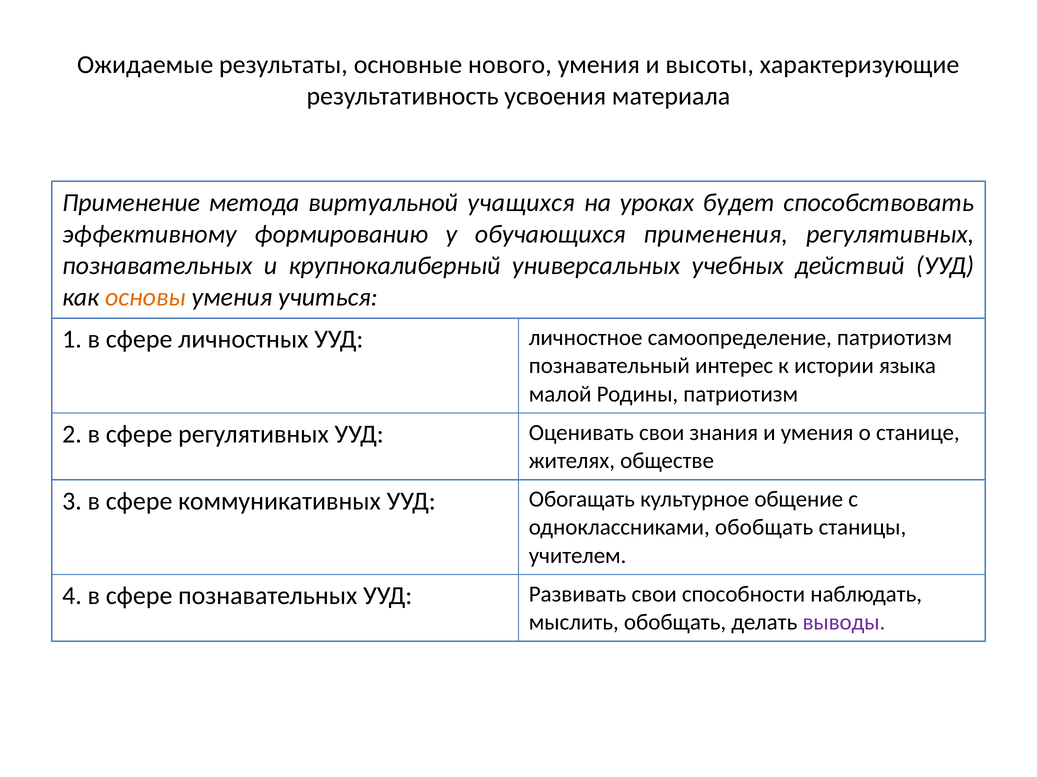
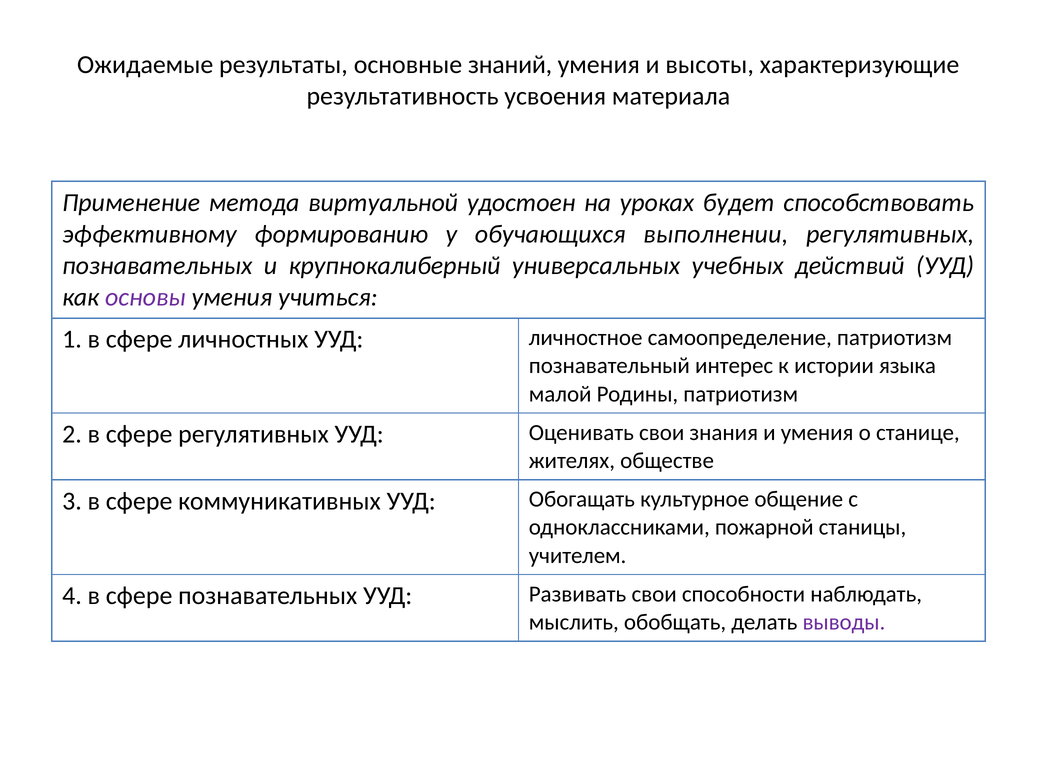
нового: нового -> знаний
учащихся: учащихся -> удостоен
применения: применения -> выполнении
основы colour: orange -> purple
одноклассниками обобщать: обобщать -> пожарной
